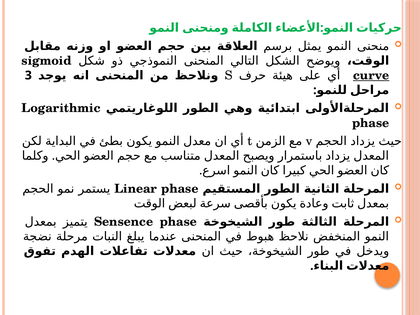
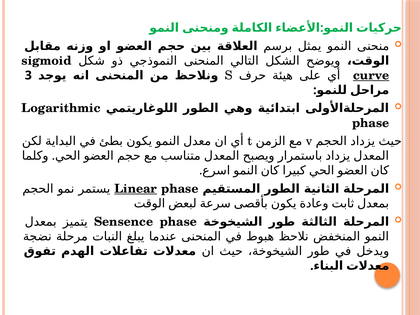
Linear underline: none -> present
